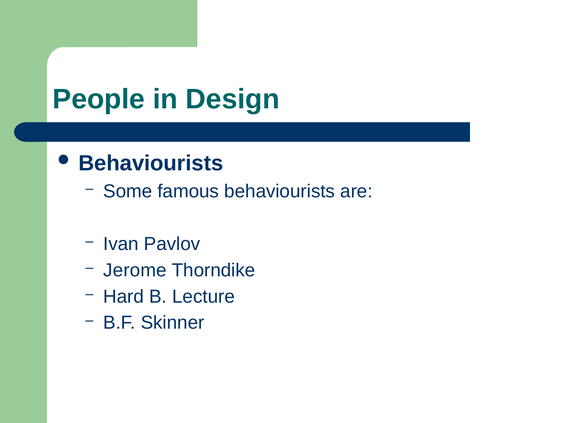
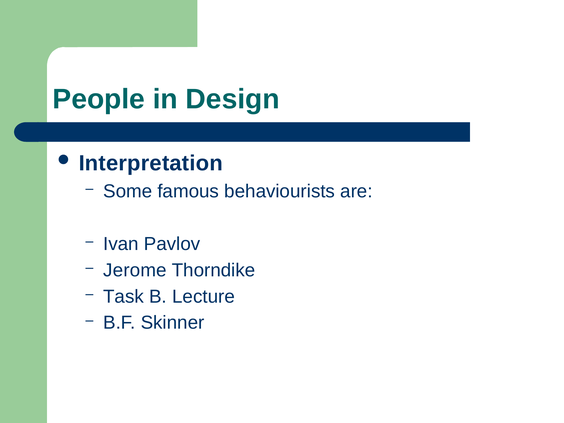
Behaviourists at (151, 163): Behaviourists -> Interpretation
Hard: Hard -> Task
